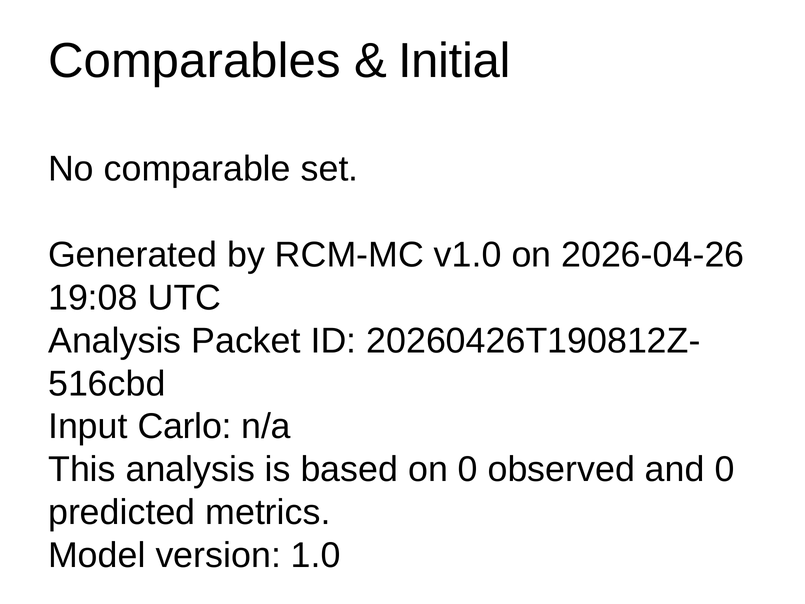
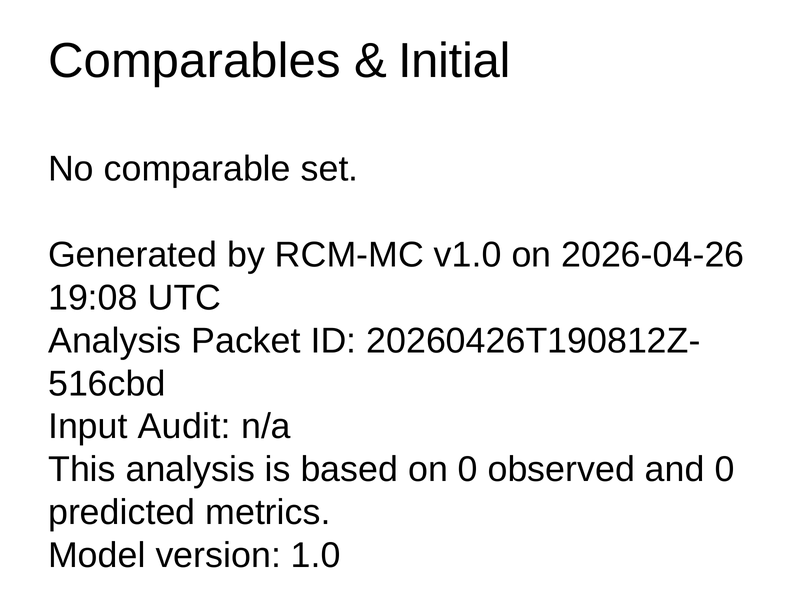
Carlo: Carlo -> Audit
